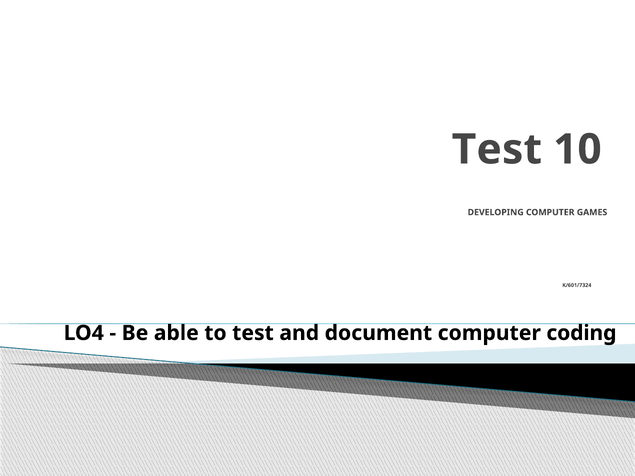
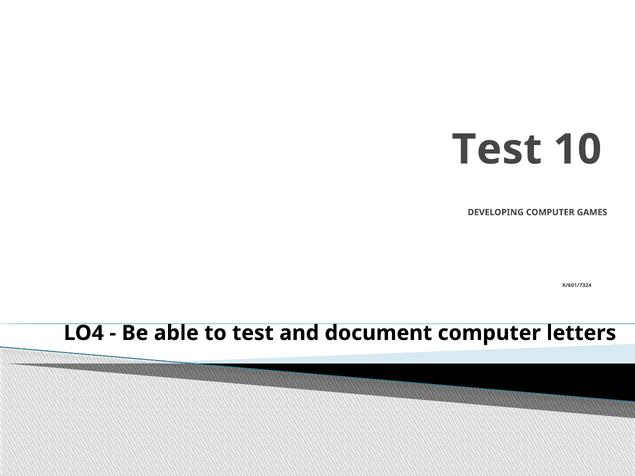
coding: coding -> letters
